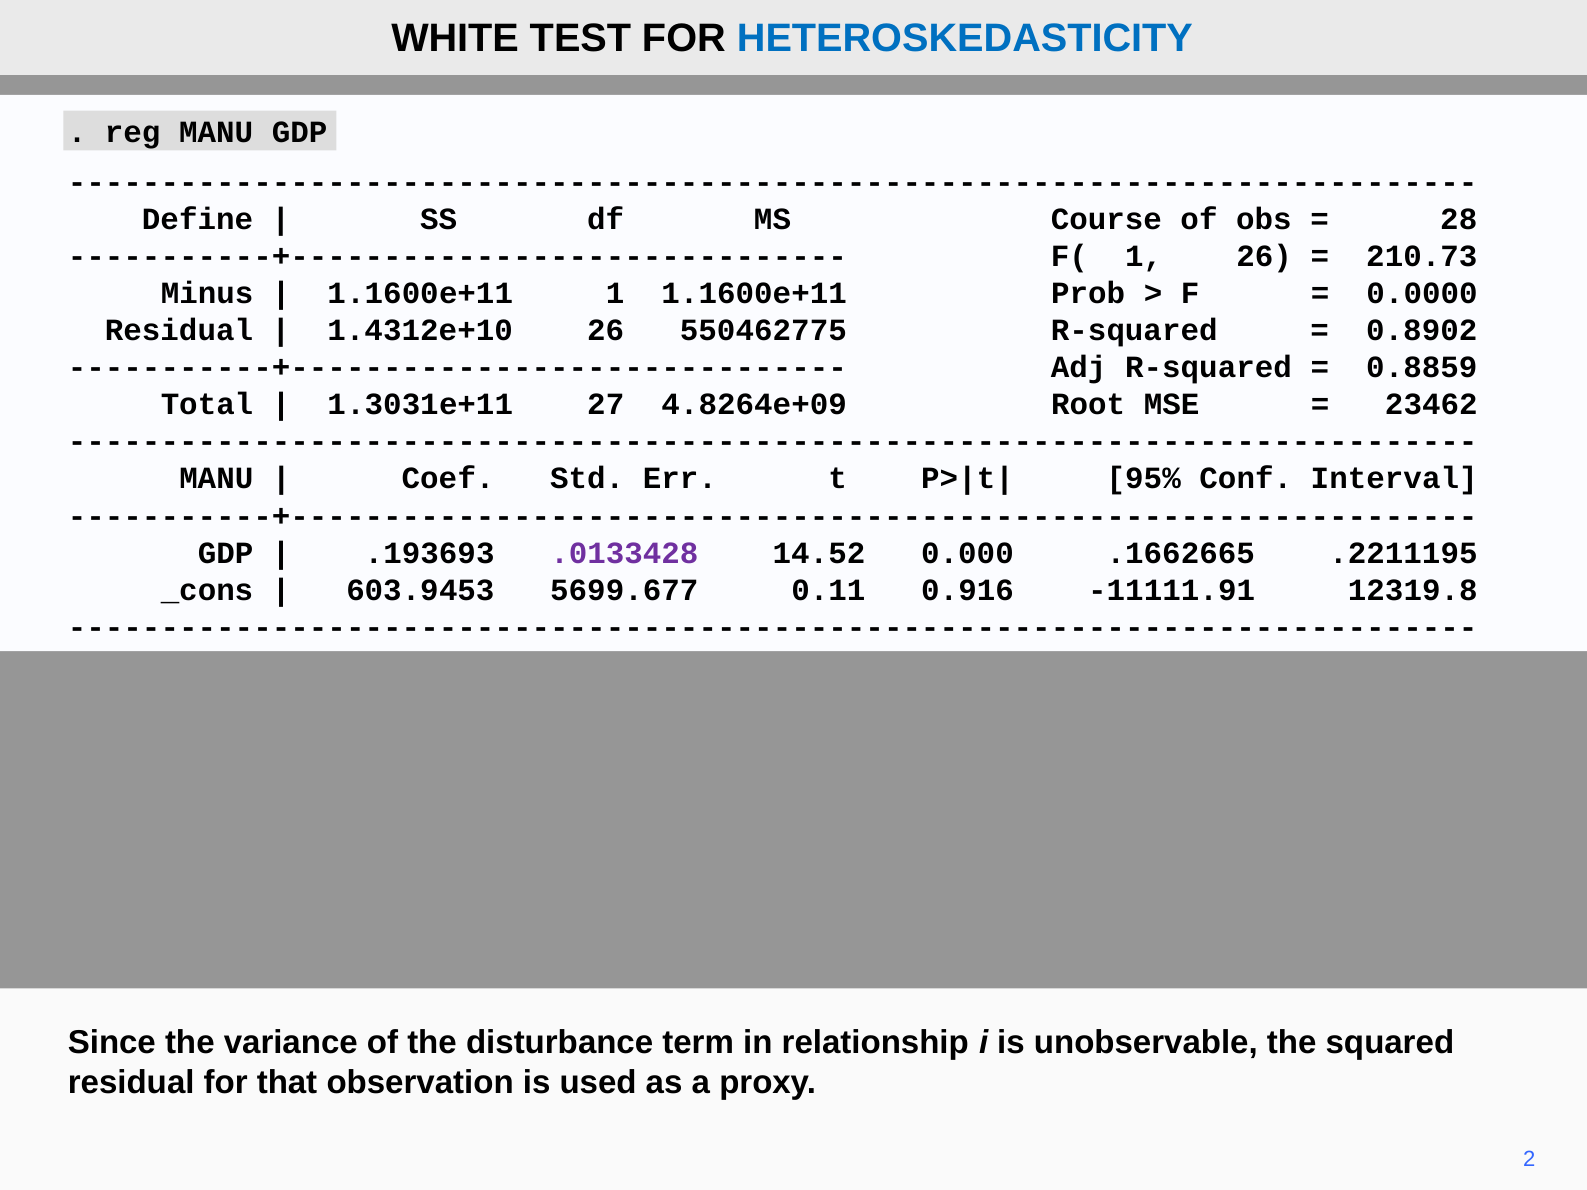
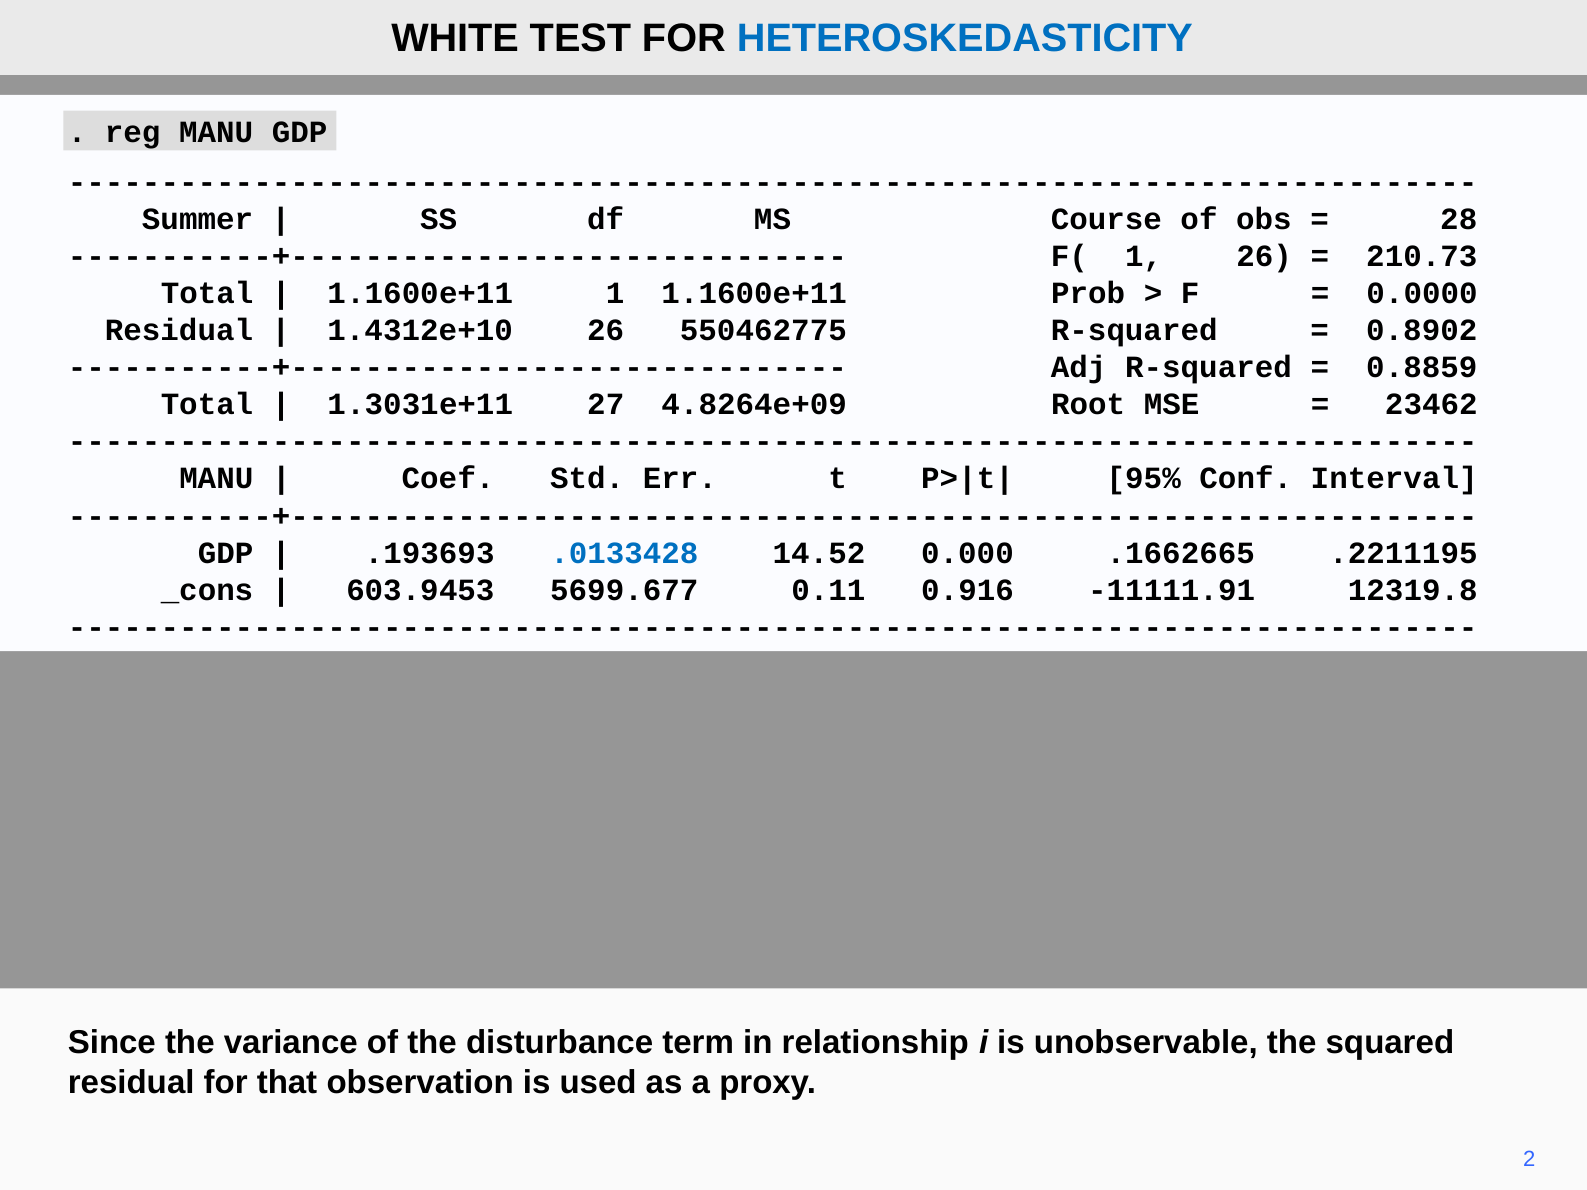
Define: Define -> Summer
Minus at (207, 294): Minus -> Total
.0133428 colour: purple -> blue
